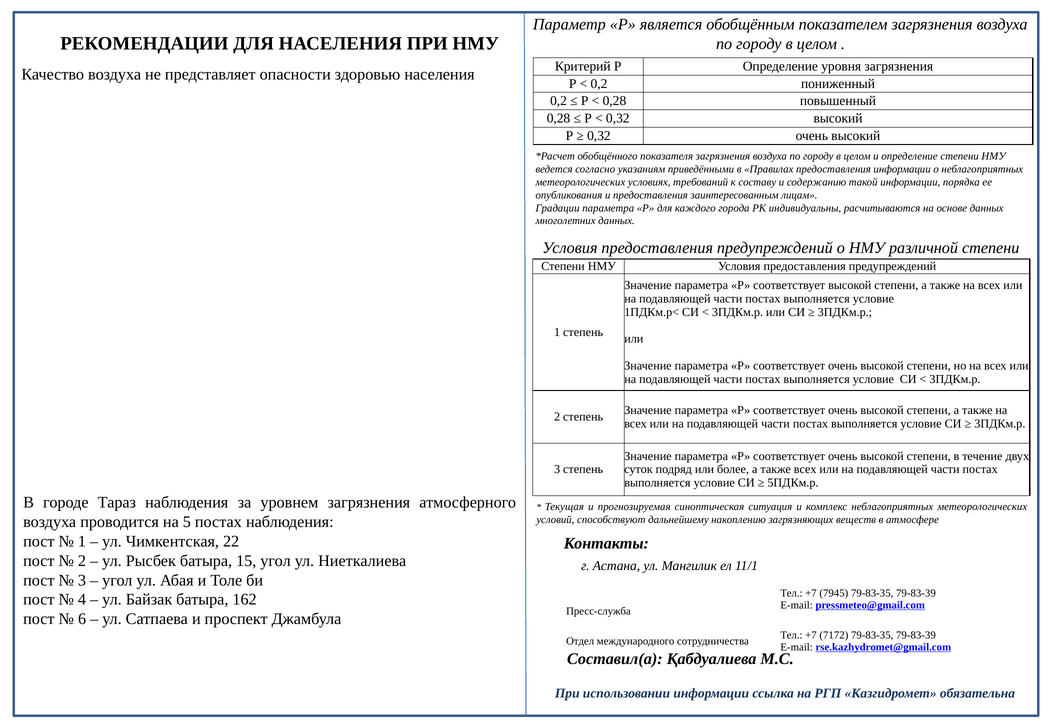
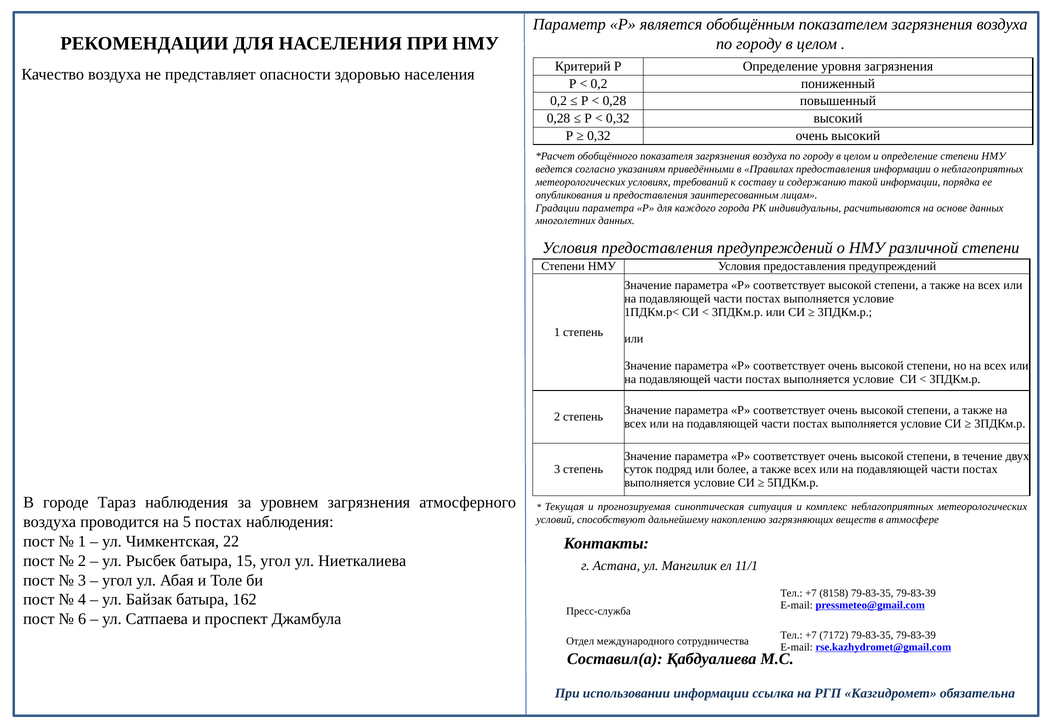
7945: 7945 -> 8158
